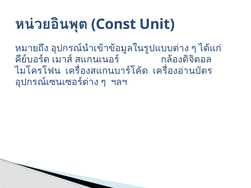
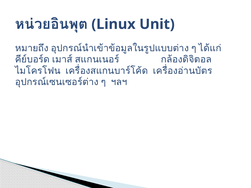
Const: Const -> Linux
